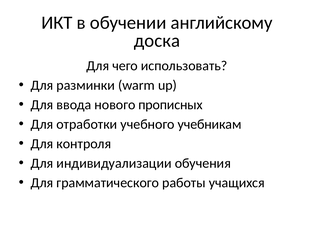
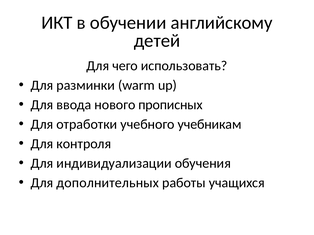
доска: доска -> детей
грамматического: грамматического -> дополнительных
